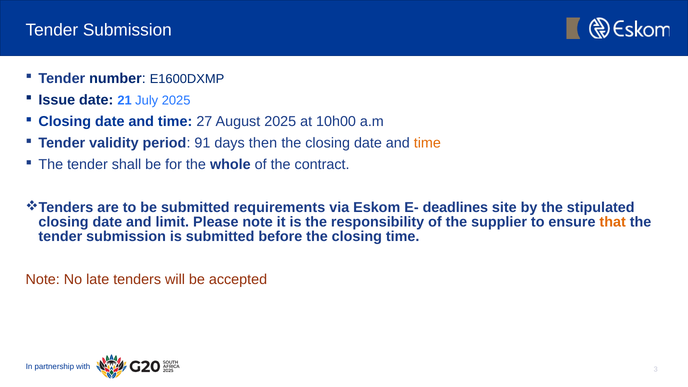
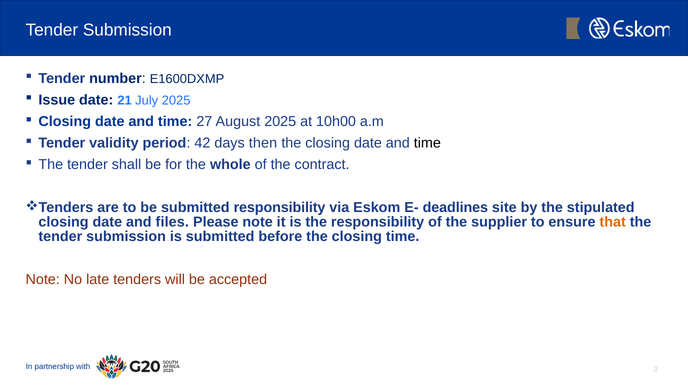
91: 91 -> 42
time at (427, 143) colour: orange -> black
submitted requirements: requirements -> responsibility
limit: limit -> files
